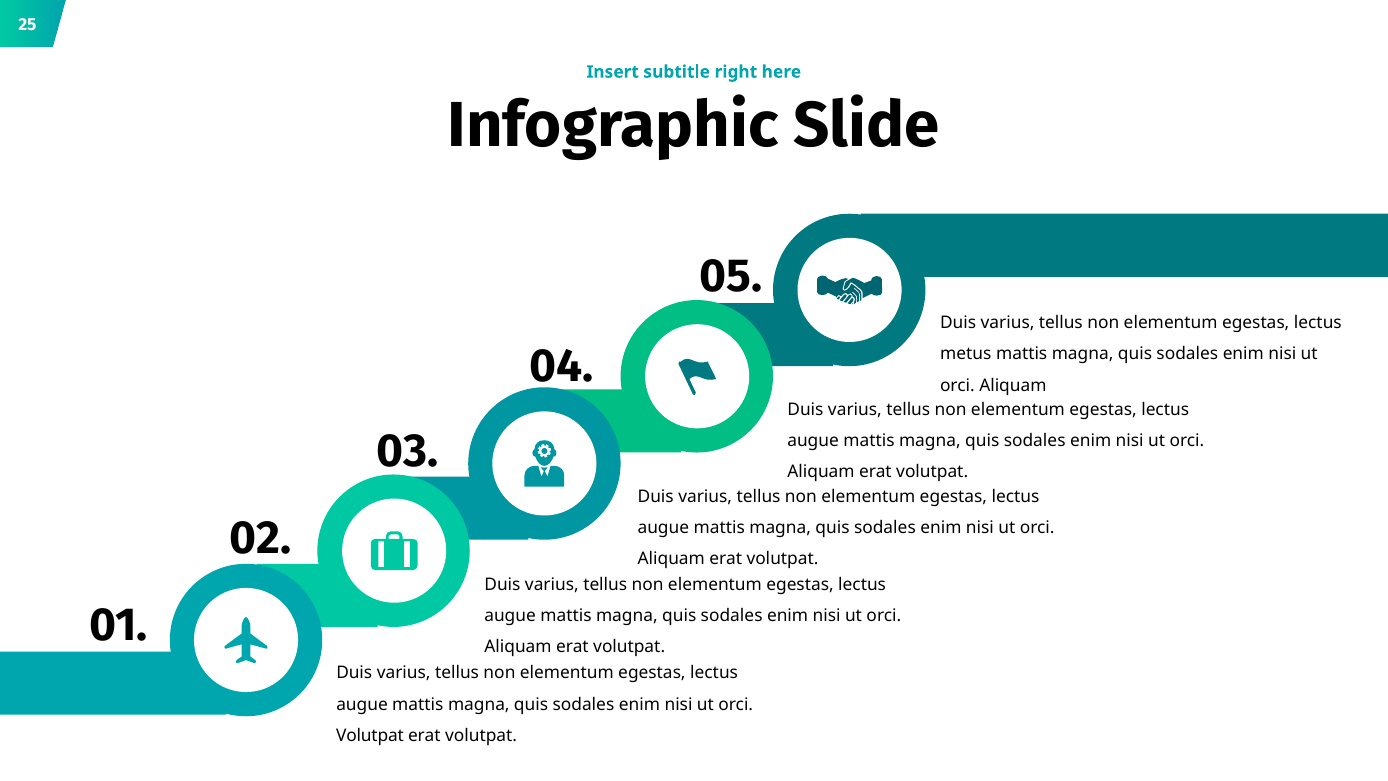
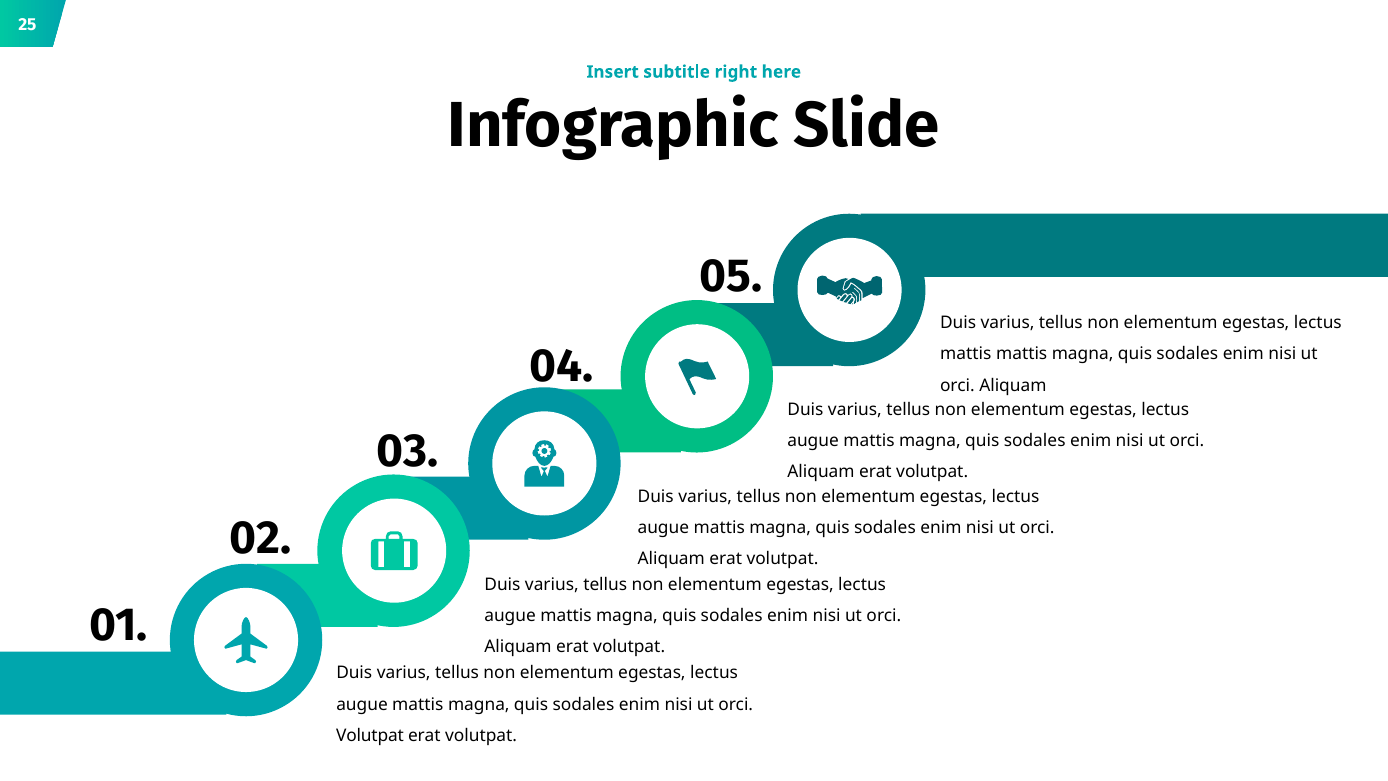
metus at (966, 354): metus -> mattis
